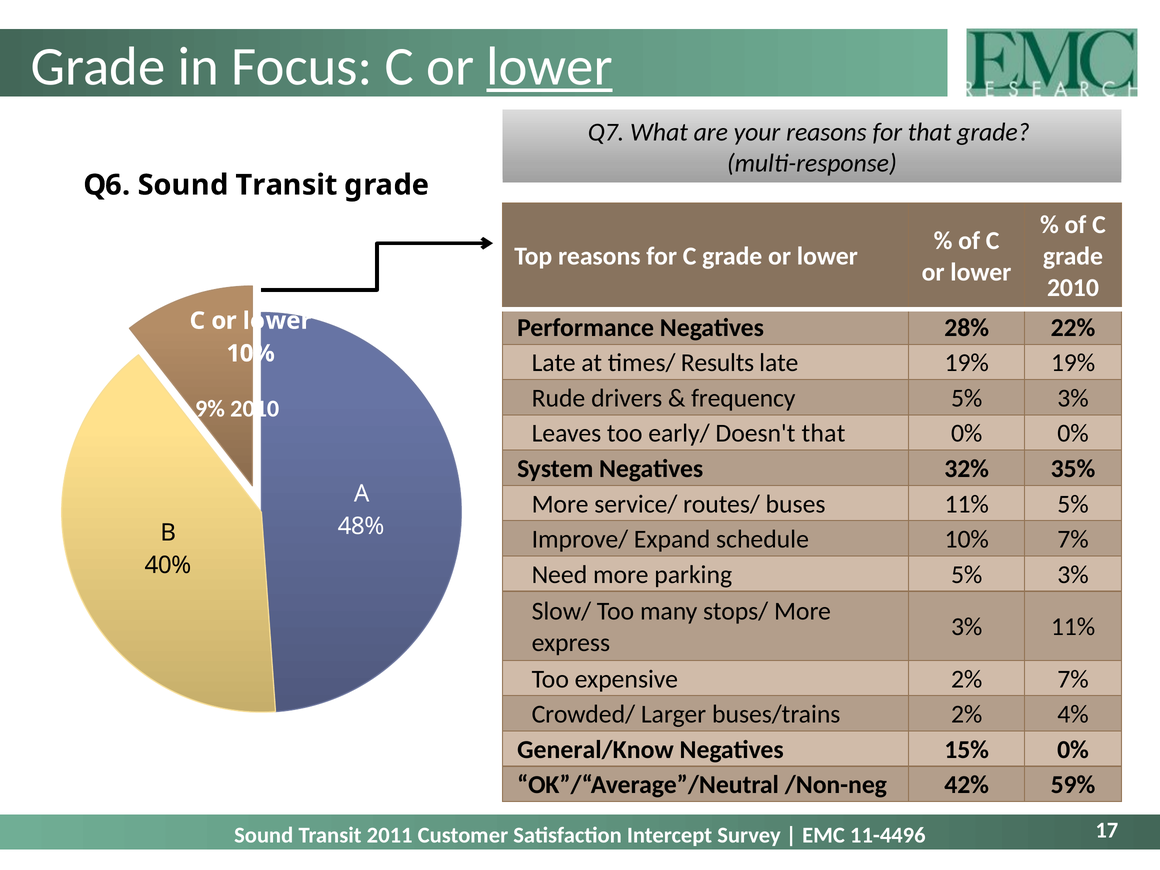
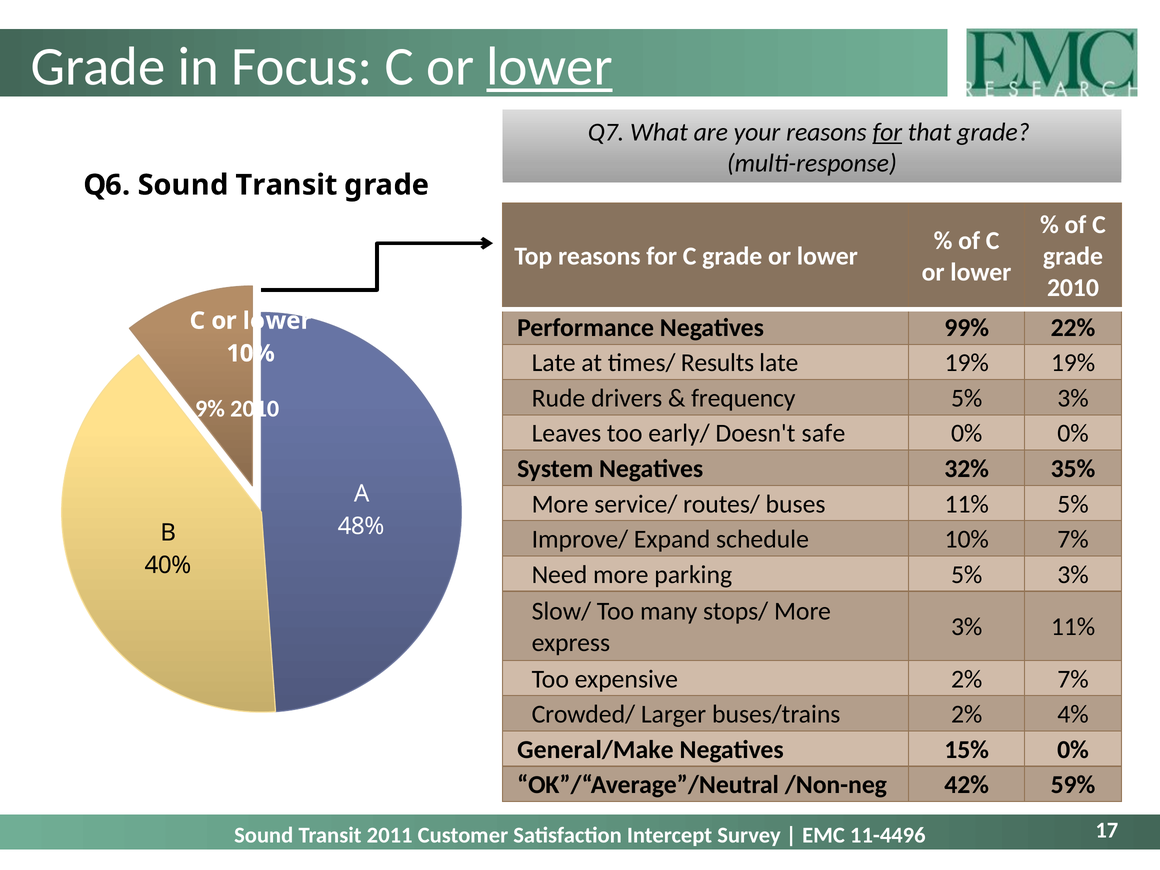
for at (887, 132) underline: none -> present
28%: 28% -> 99%
Doesn't that: that -> safe
General/Know: General/Know -> General/Make
